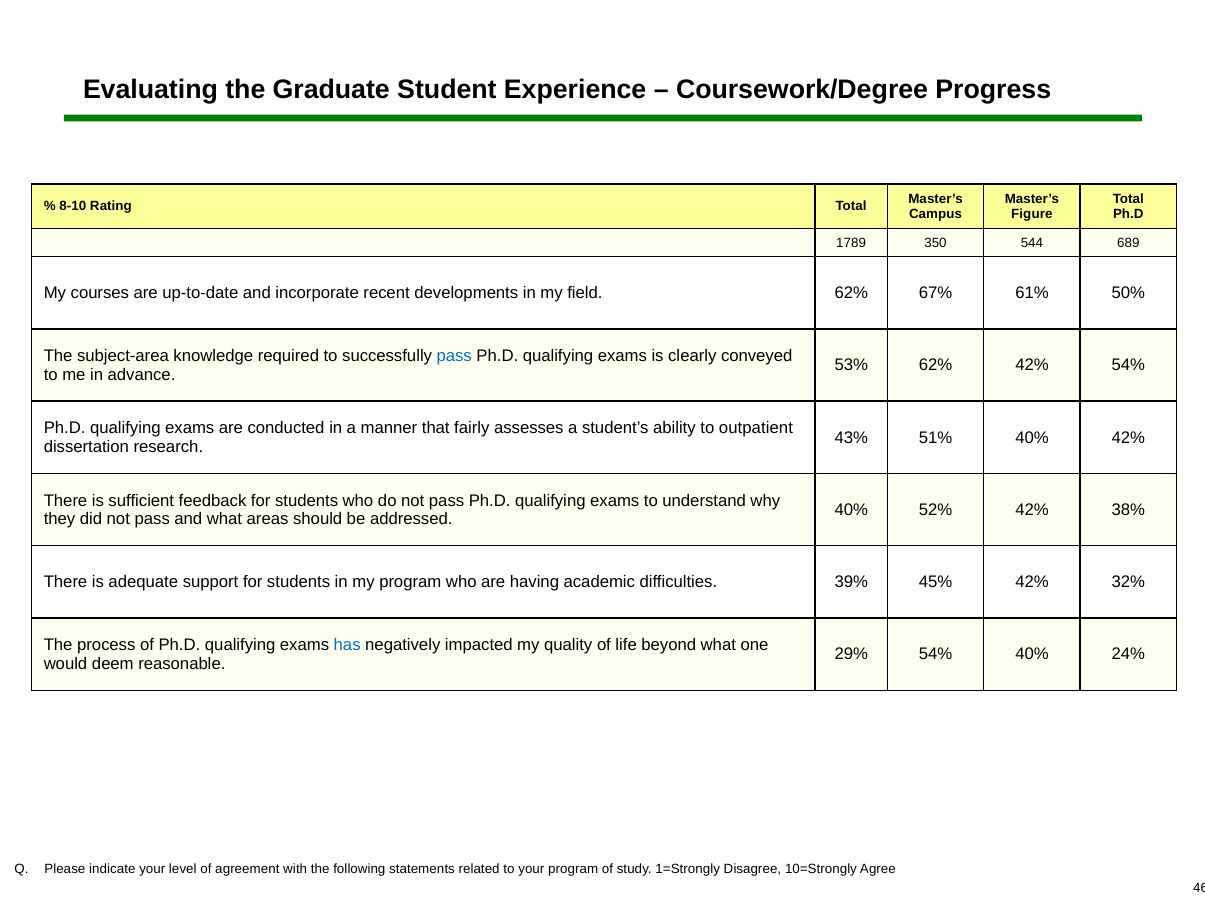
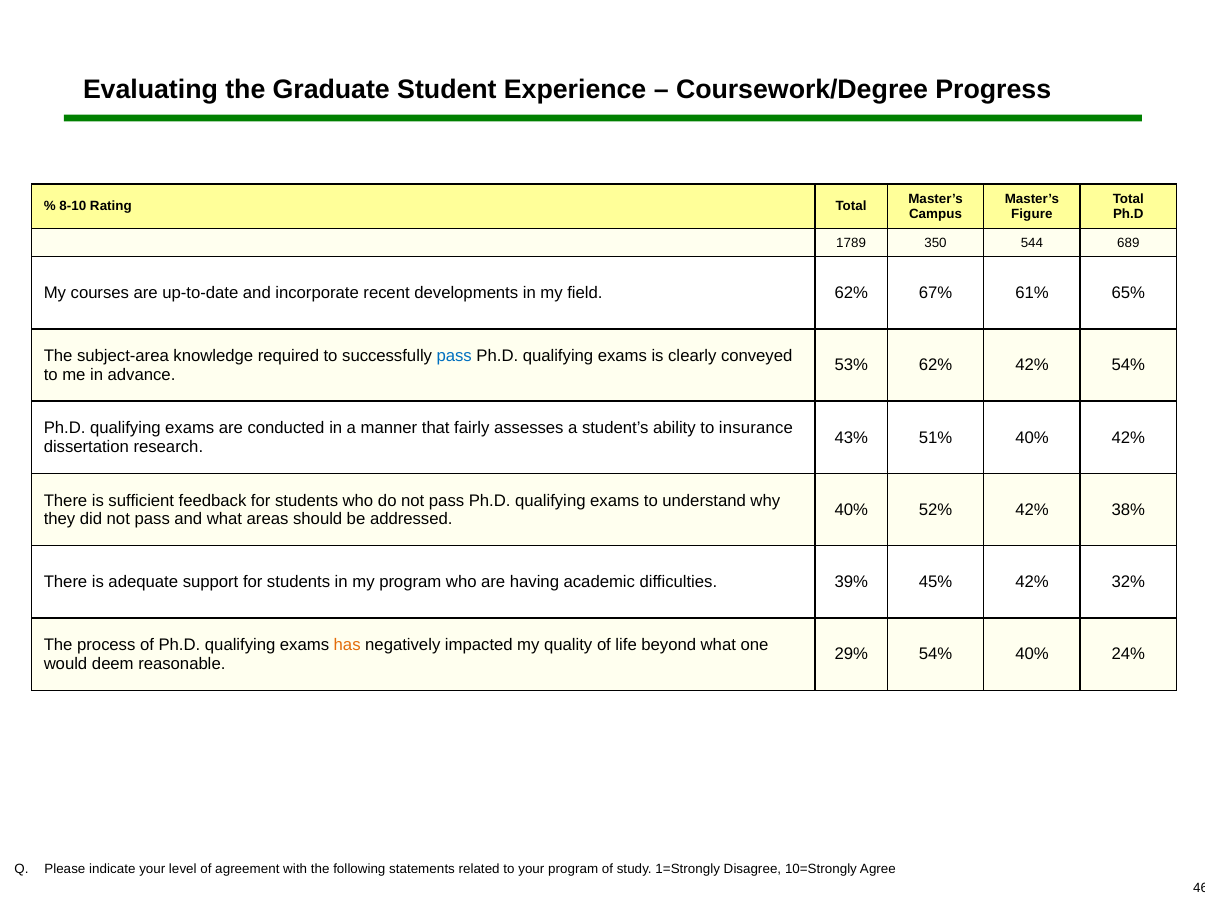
50%: 50% -> 65%
outpatient: outpatient -> insurance
has colour: blue -> orange
